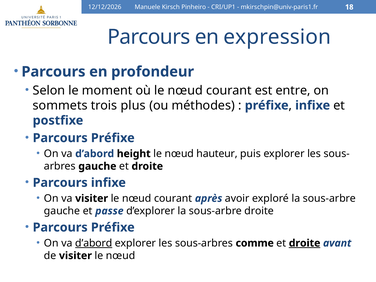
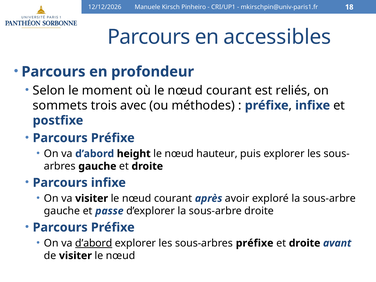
expression: expression -> accessibles
entre: entre -> reliés
plus: plus -> avec
sous-arbres comme: comme -> préfixe
droite at (305, 243) underline: present -> none
